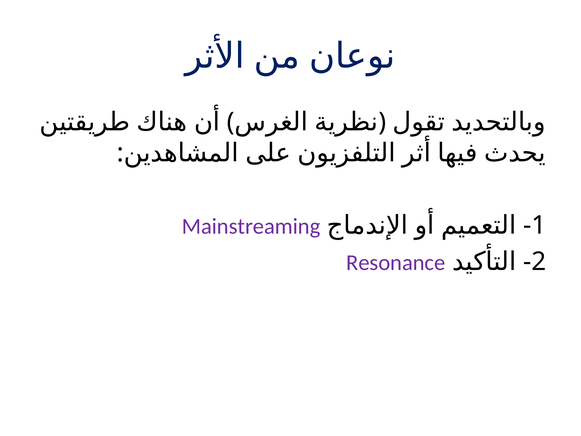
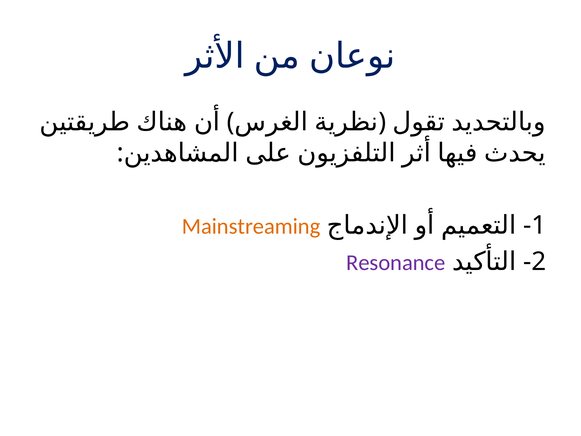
Mainstreaming colour: purple -> orange
